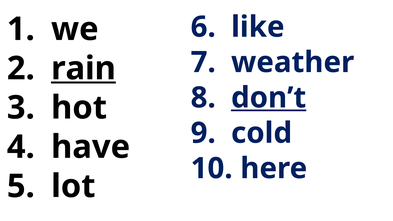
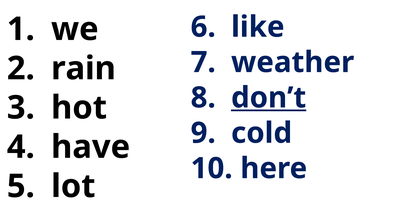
rain underline: present -> none
